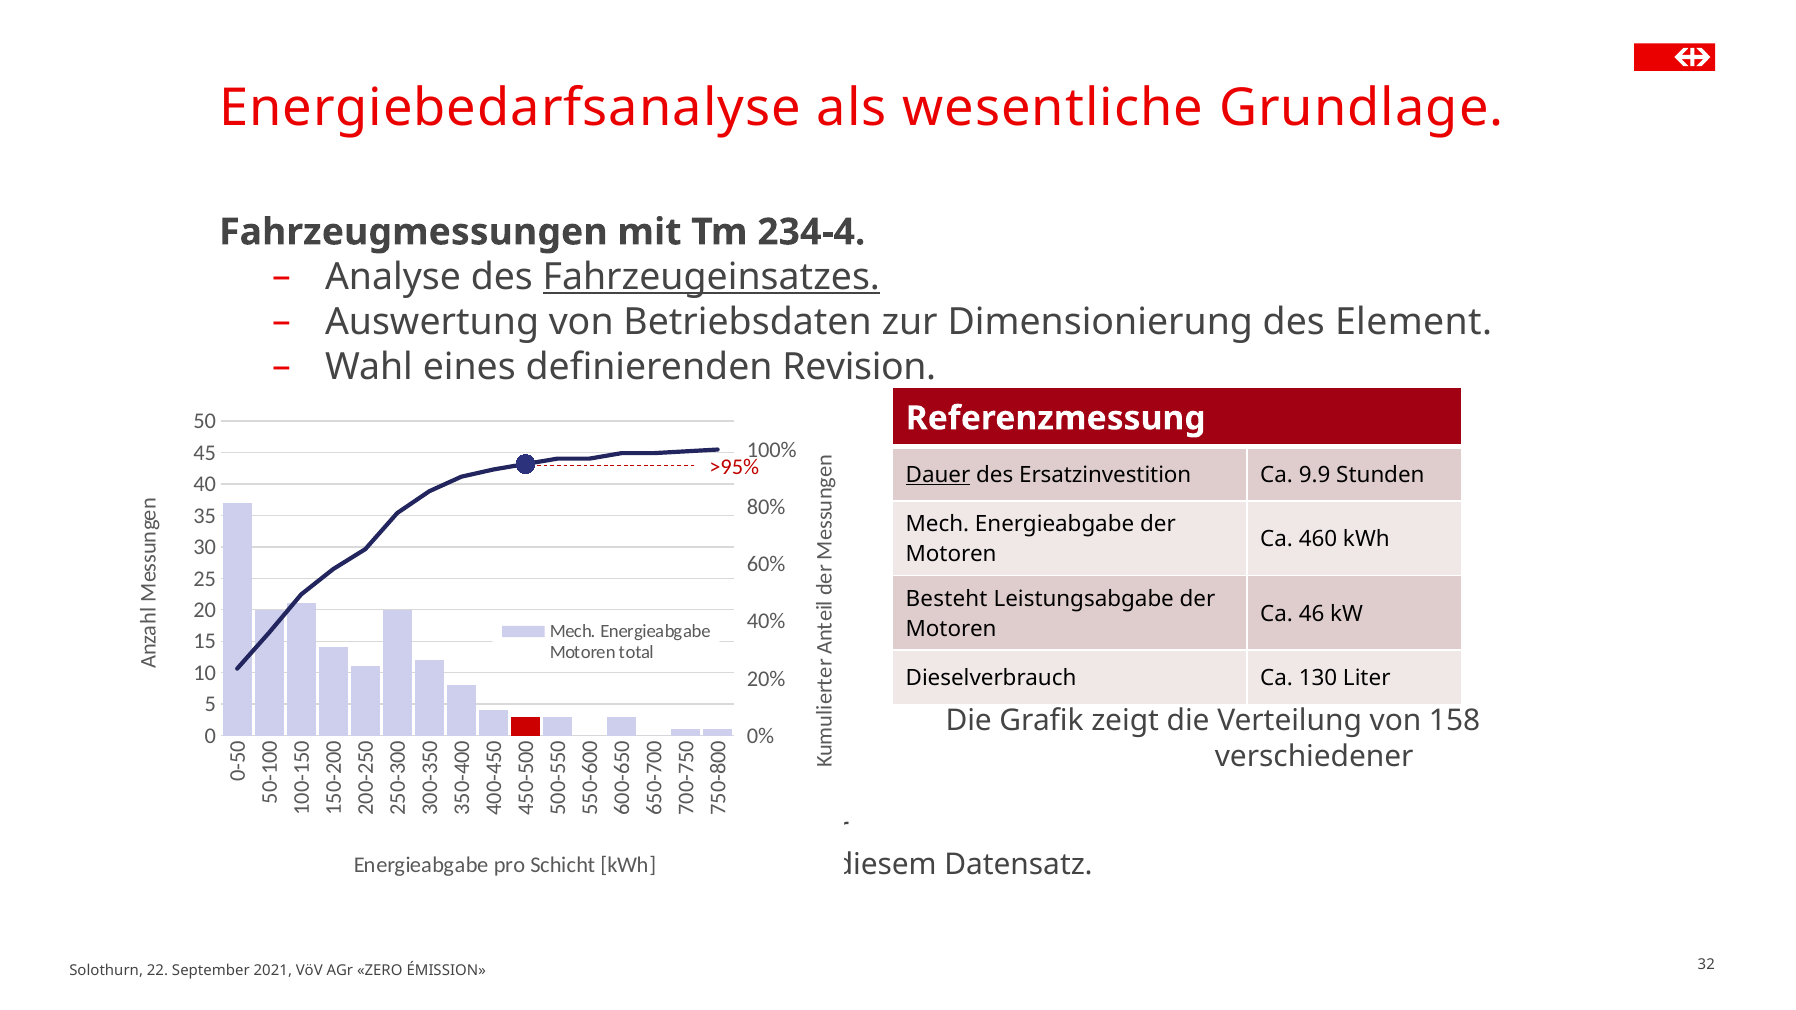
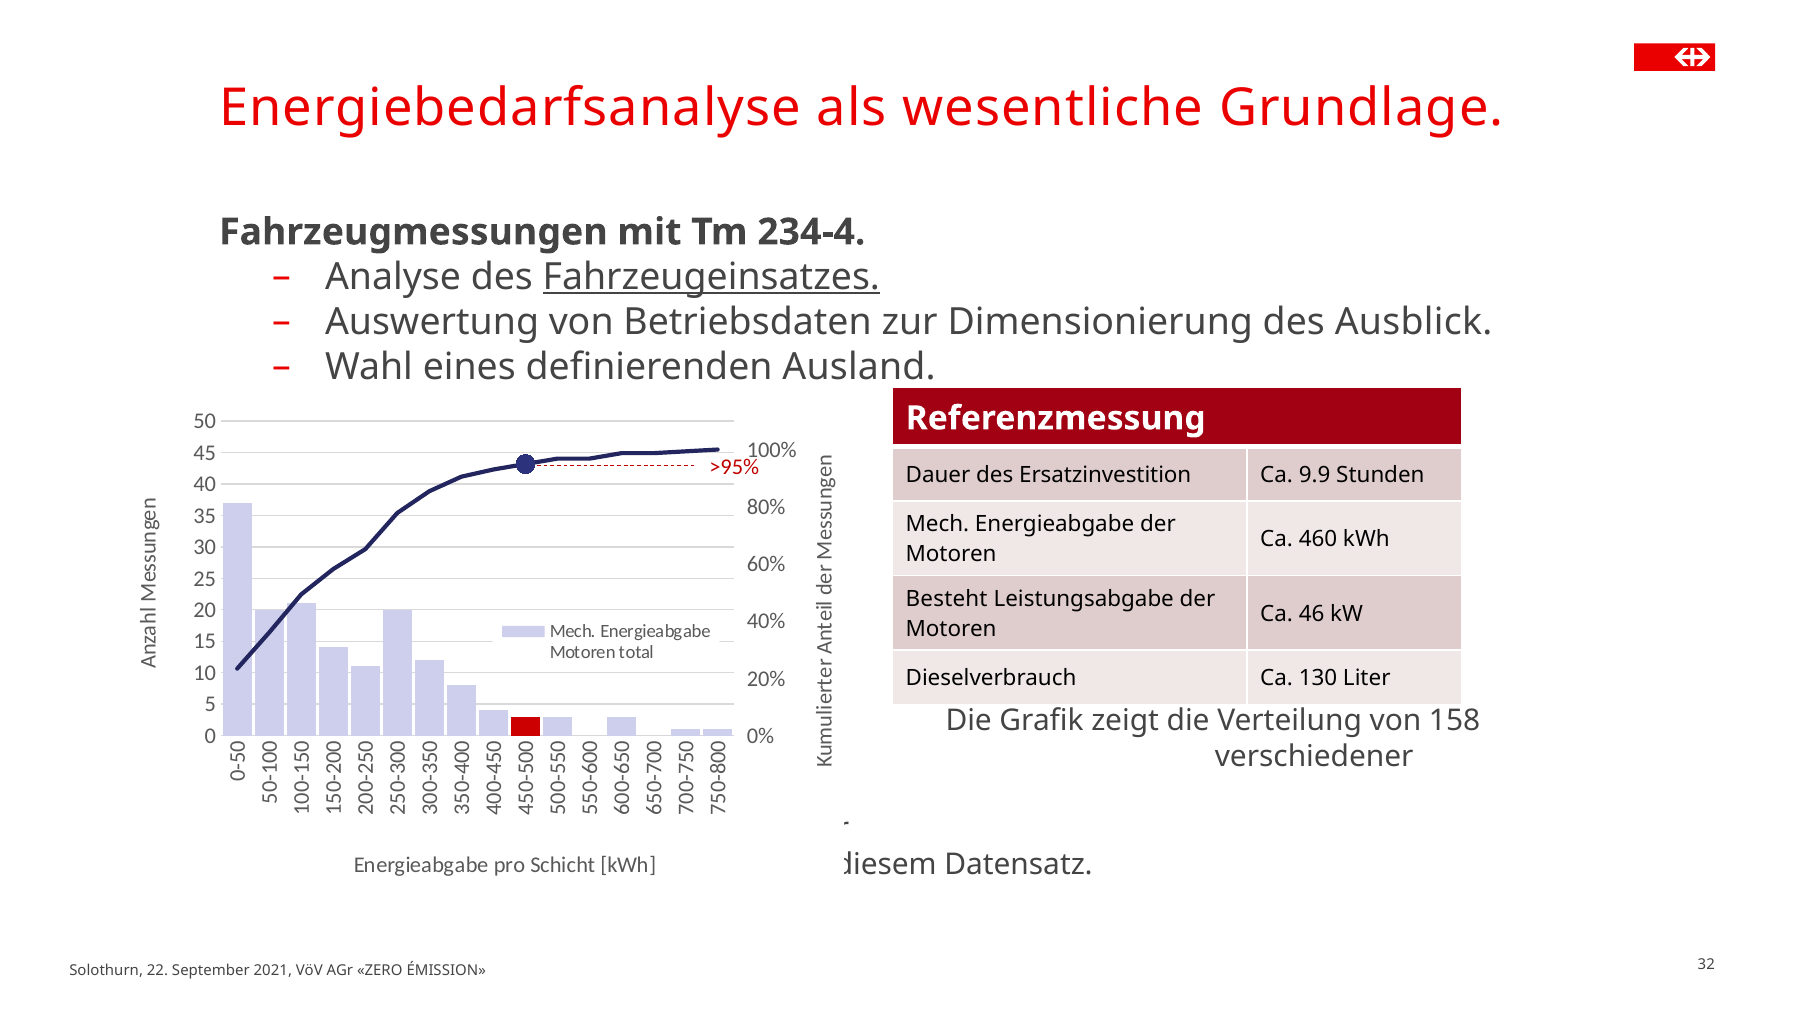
Element: Element -> Ausblick
Revision: Revision -> Ausland
Dauer underline: present -> none
